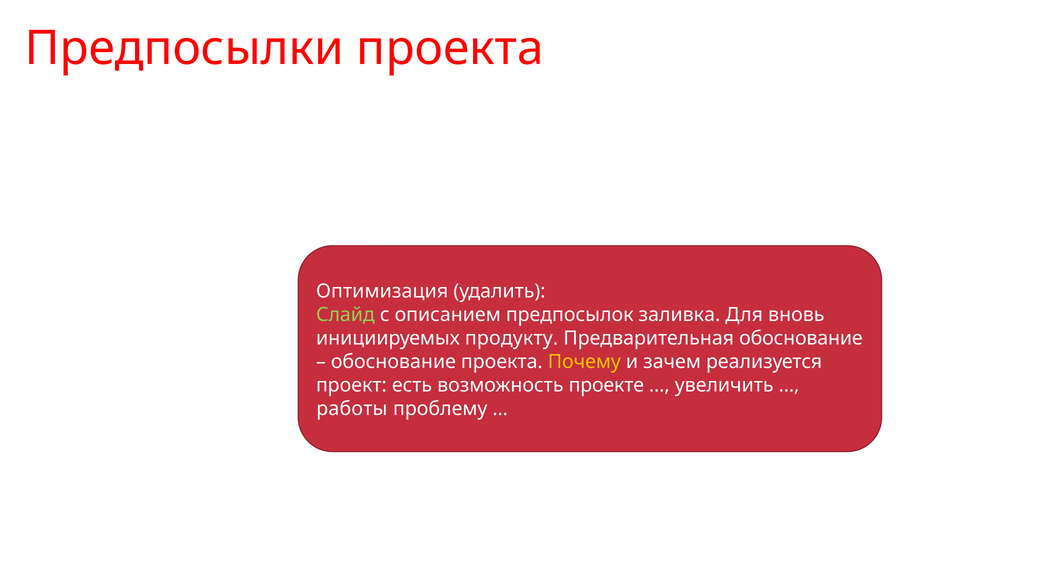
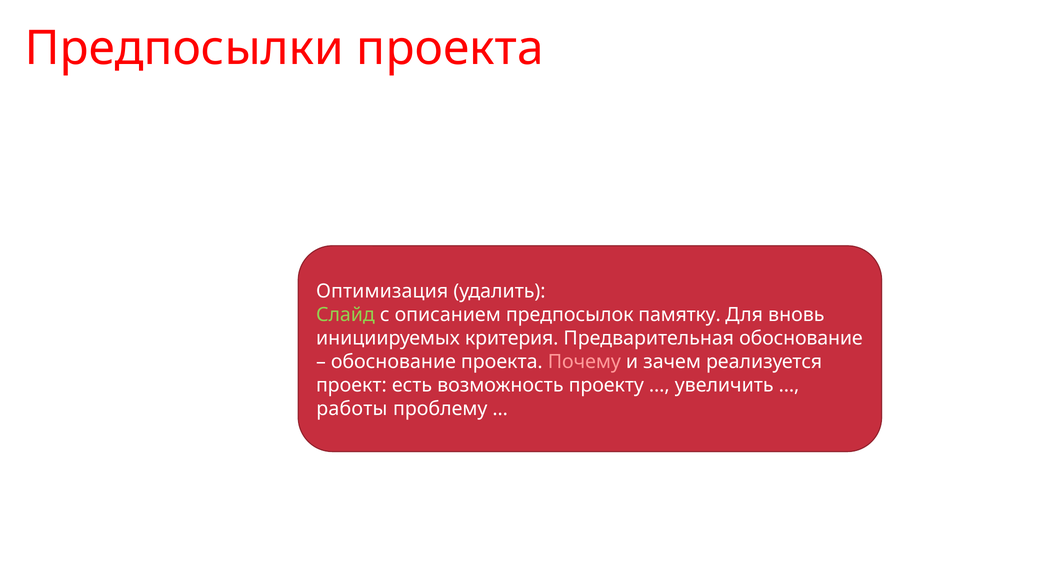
заливка: заливка -> памятку
продукту: продукту -> критерия
Почему colour: yellow -> pink
проекте: проекте -> проекту
